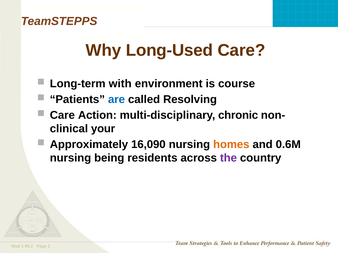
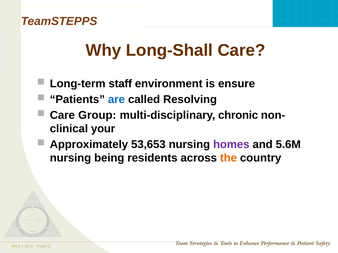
Long-Used: Long-Used -> Long-Shall
with: with -> staff
course: course -> ensure
Action: Action -> Group
16,090: 16,090 -> 53,653
homes colour: orange -> purple
0.6M: 0.6M -> 5.6M
the colour: purple -> orange
